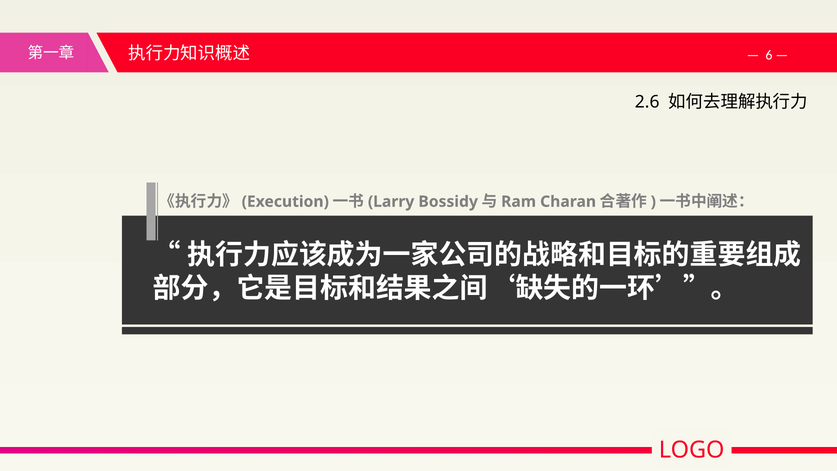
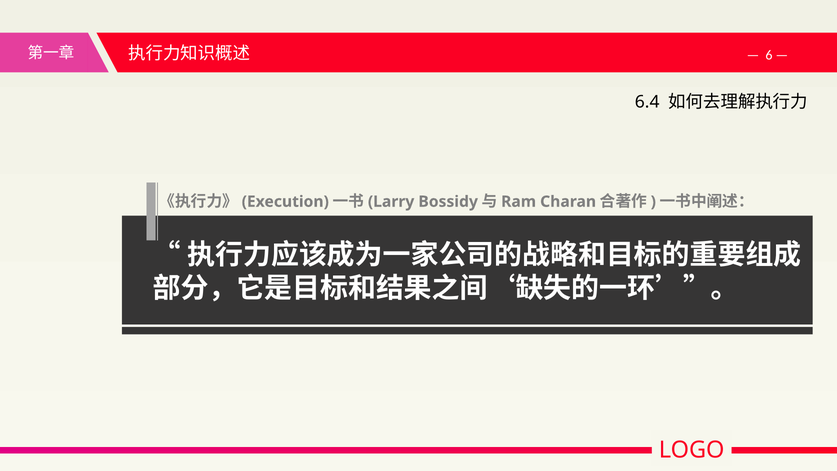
2.6: 2.6 -> 6.4
